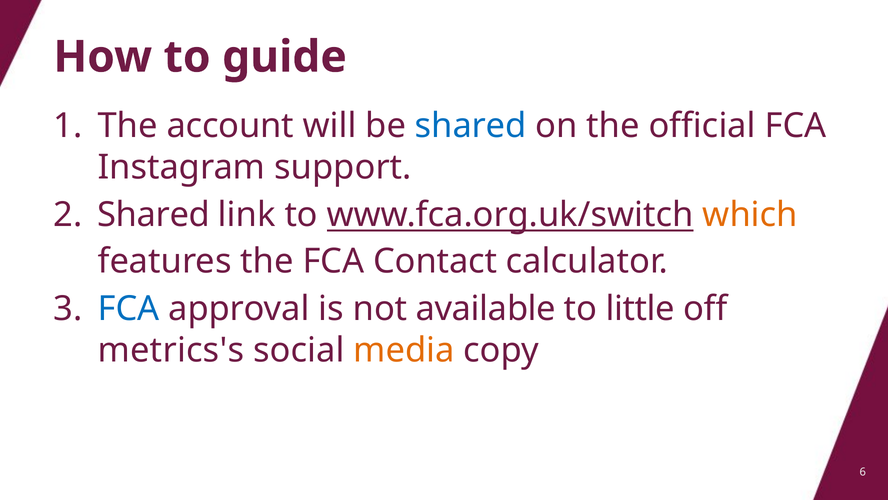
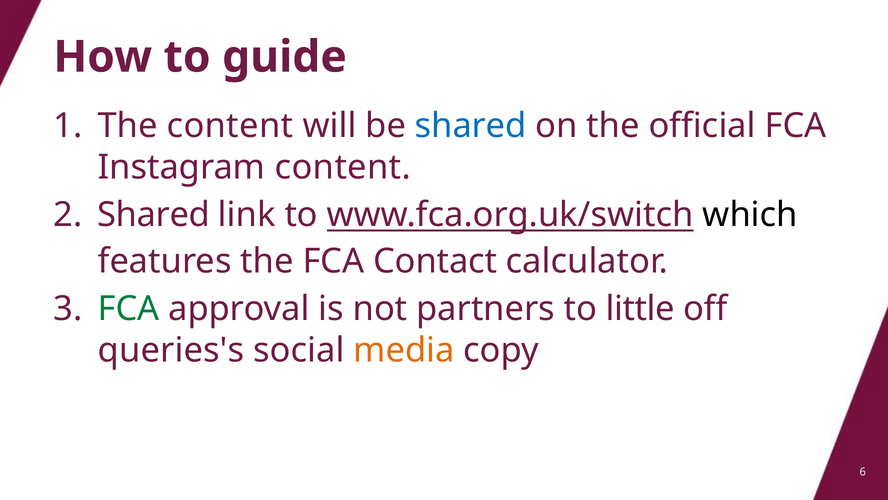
The account: account -> content
Instagram support: support -> content
which colour: orange -> black
FCA at (129, 309) colour: blue -> green
available: available -> partners
metrics's: metrics's -> queries's
